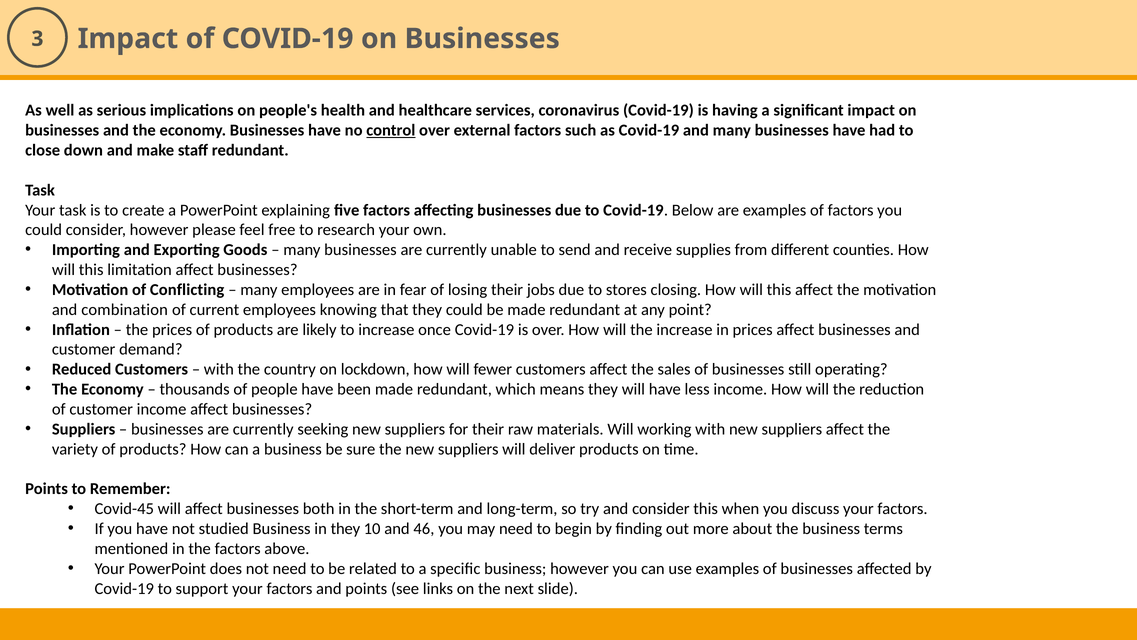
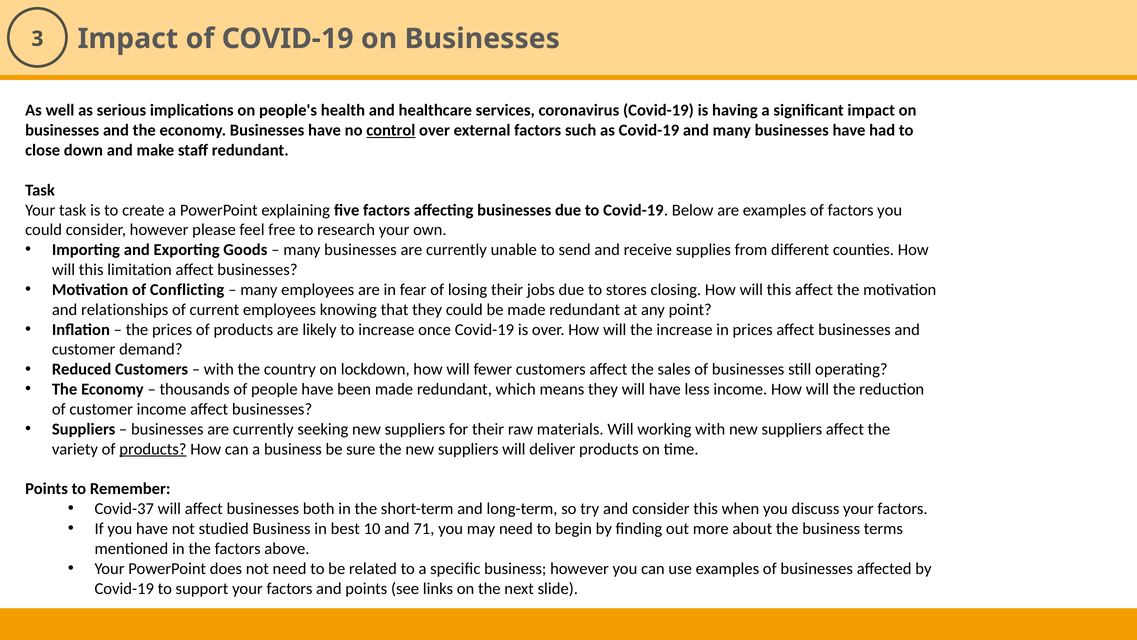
combination: combination -> relationships
products at (153, 449) underline: none -> present
Covid-45: Covid-45 -> Covid-37
in they: they -> best
46: 46 -> 71
